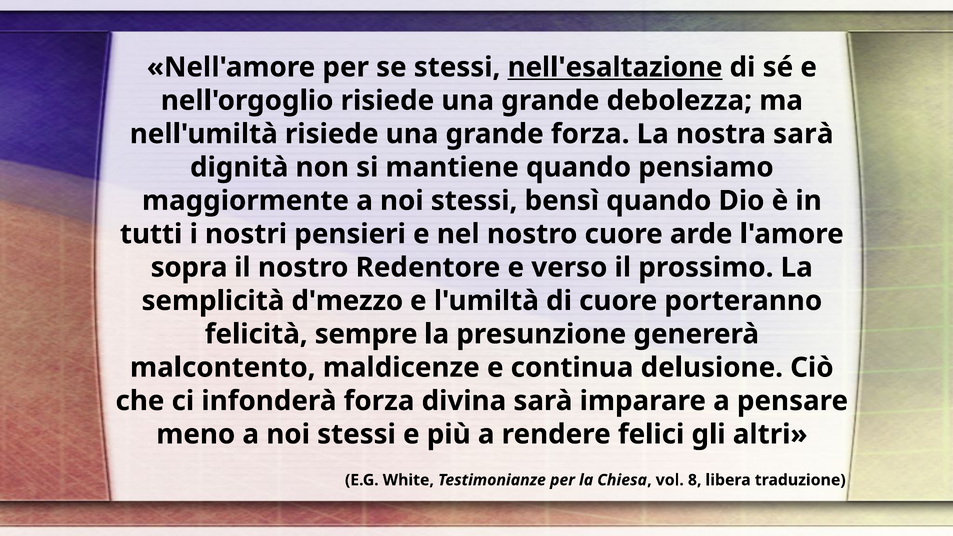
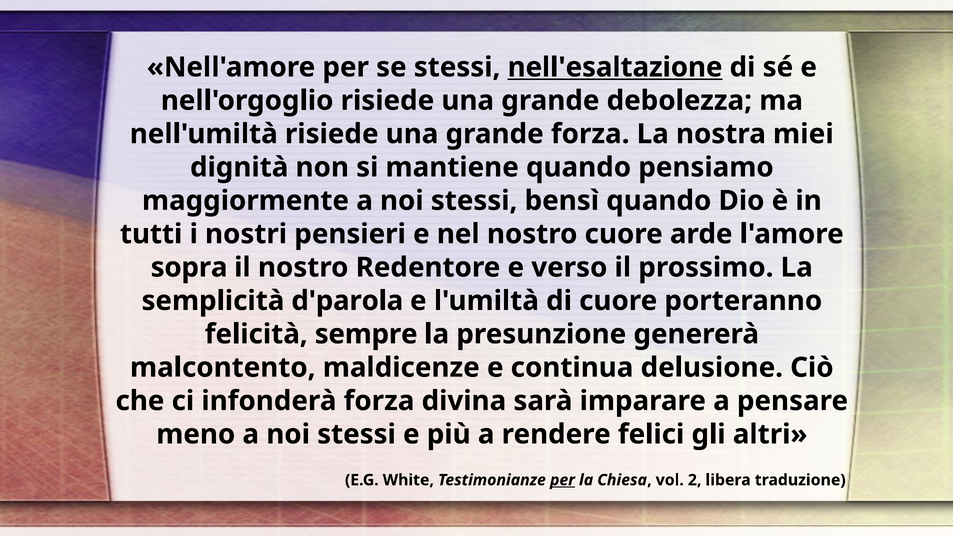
nostra sarà: sarà -> miei
d'mezzo: d'mezzo -> d'parola
per at (562, 480) underline: none -> present
8: 8 -> 2
